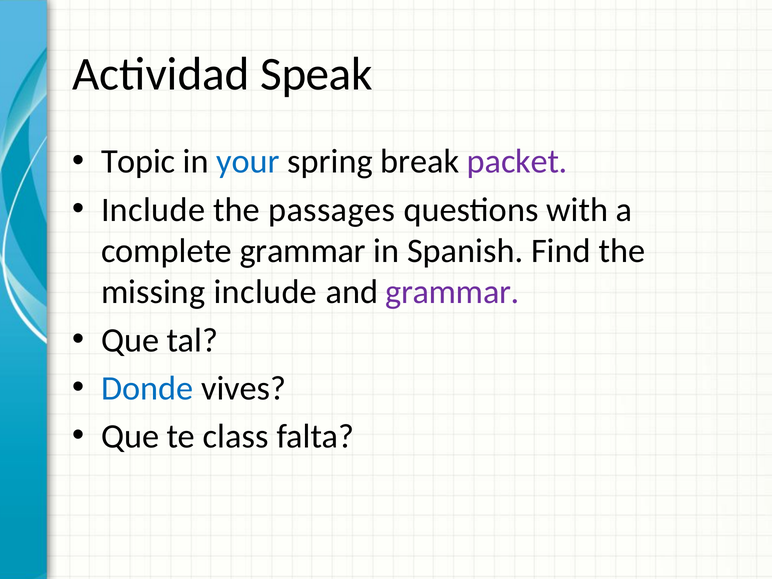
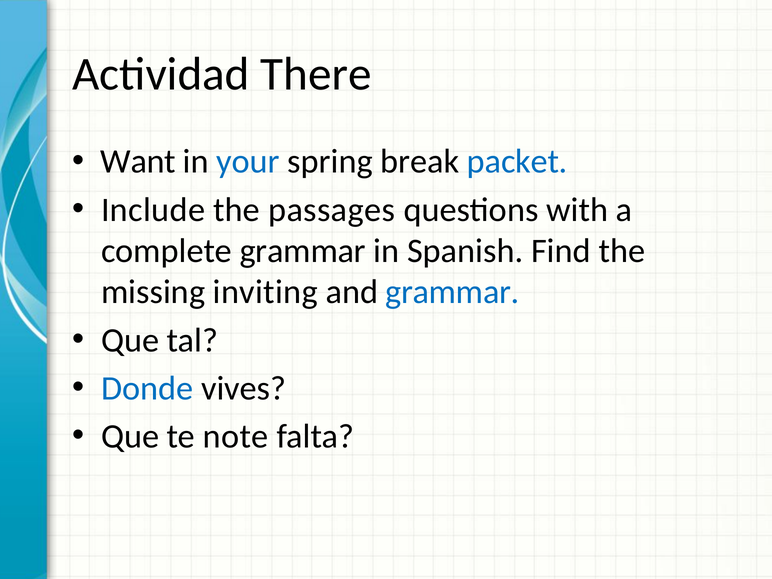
Speak: Speak -> There
Topic: Topic -> Want
packet colour: purple -> blue
missing include: include -> inviting
grammar at (452, 292) colour: purple -> blue
class: class -> note
